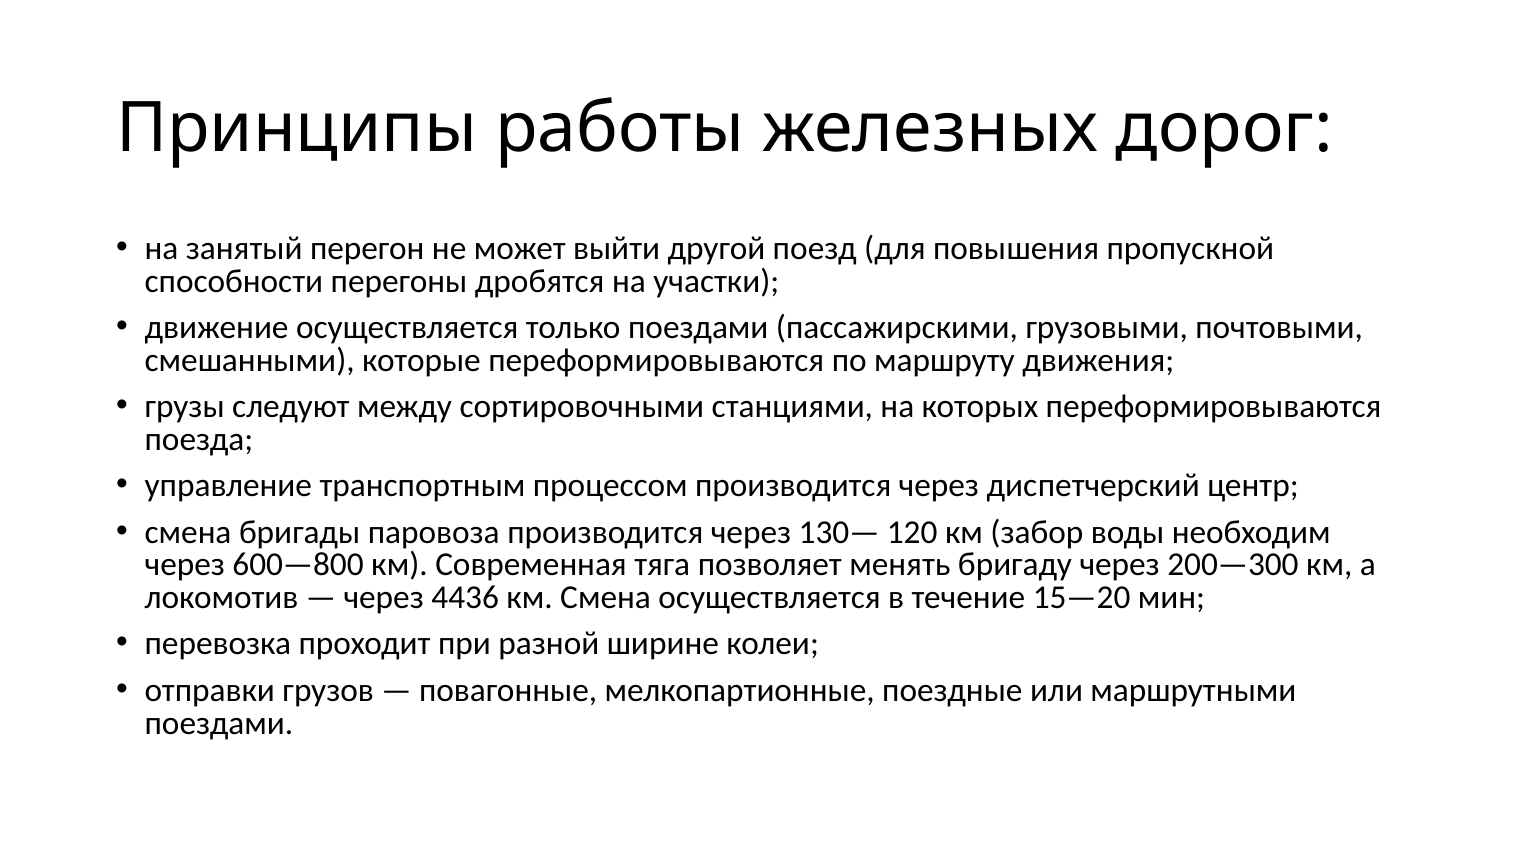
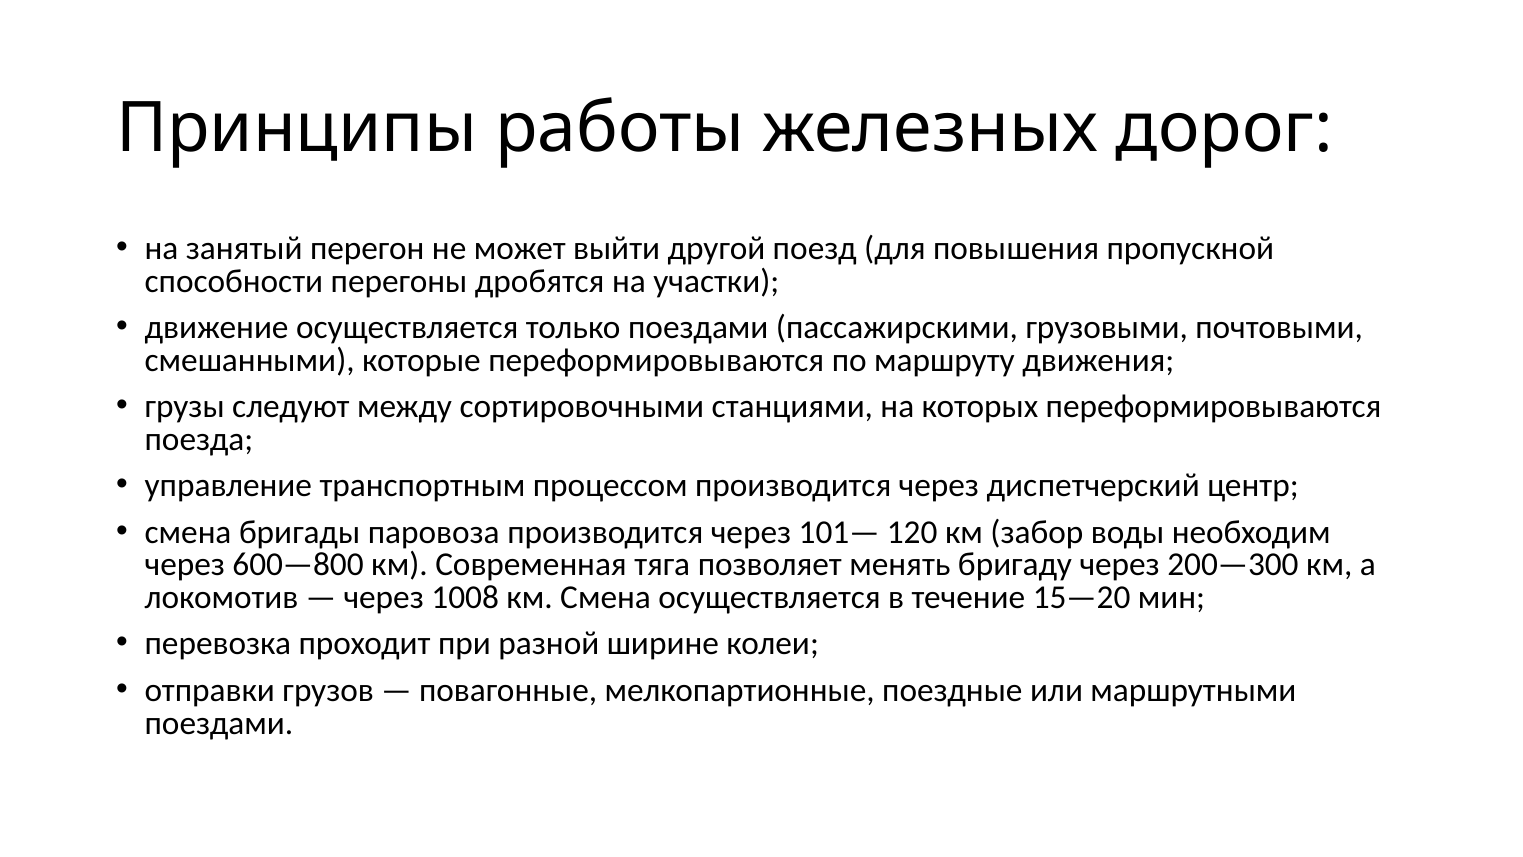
130—: 130— -> 101—
4436: 4436 -> 1008
